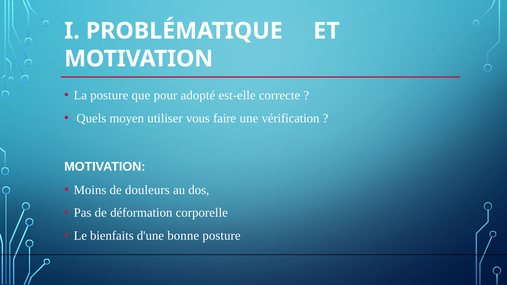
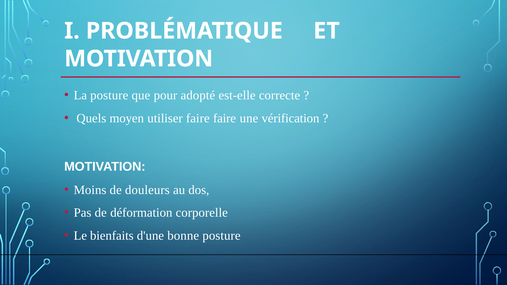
utiliser vous: vous -> faire
